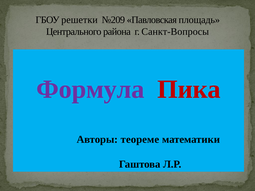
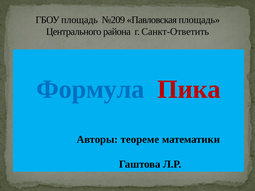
ГБОУ решетки: решетки -> площадь
Санкт-Вопросы: Санкт-Вопросы -> Санкт-Ответить
Формула colour: purple -> blue
